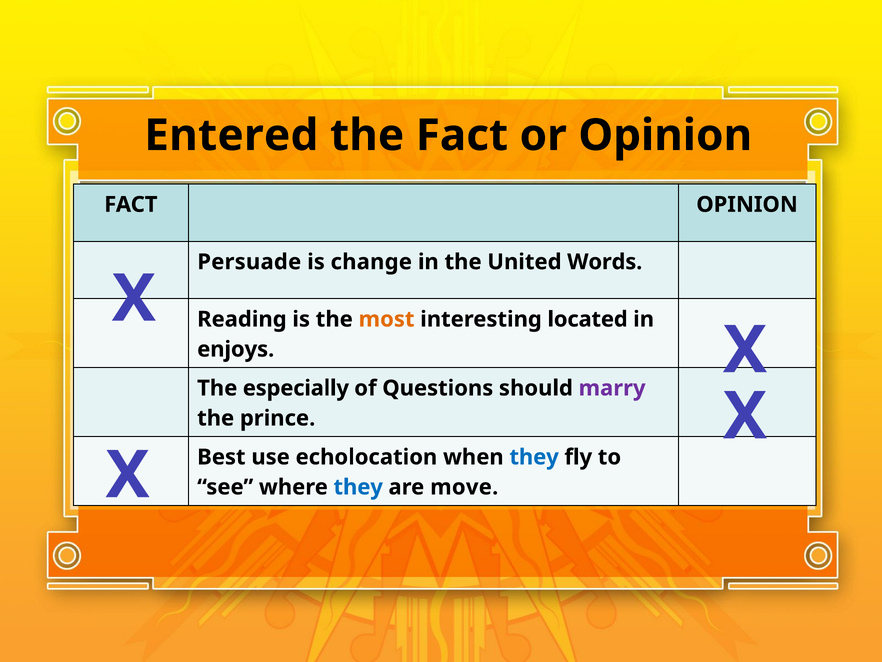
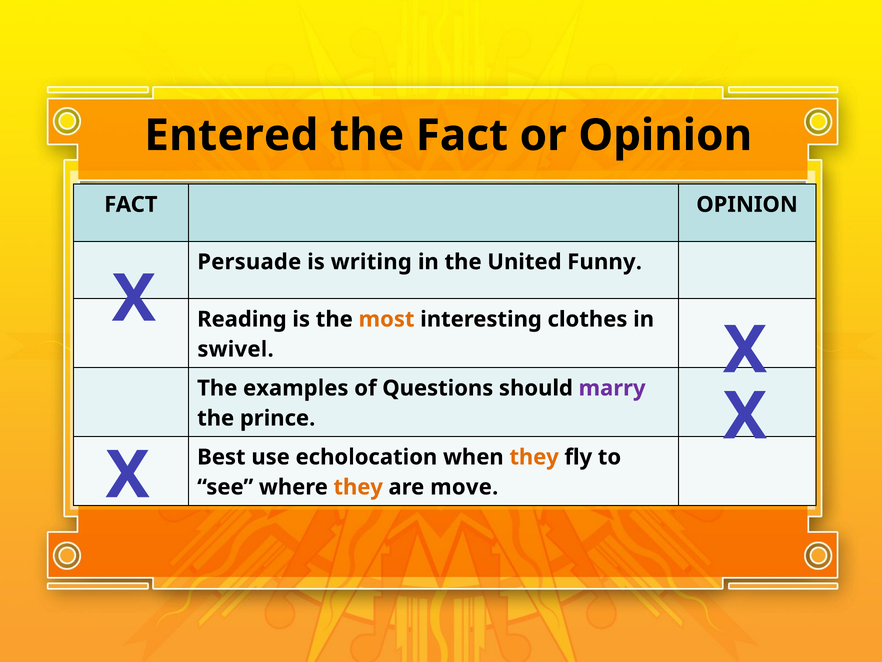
change: change -> writing
Words: Words -> Funny
located: located -> clothes
enjoys: enjoys -> swivel
especially: especially -> examples
they at (534, 457) colour: blue -> orange
they at (358, 487) colour: blue -> orange
